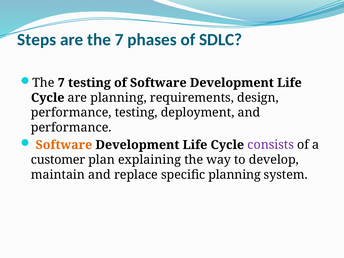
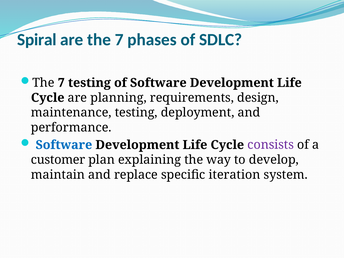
Steps: Steps -> Spiral
performance at (71, 113): performance -> maintenance
Software at (64, 145) colour: orange -> blue
specific planning: planning -> iteration
